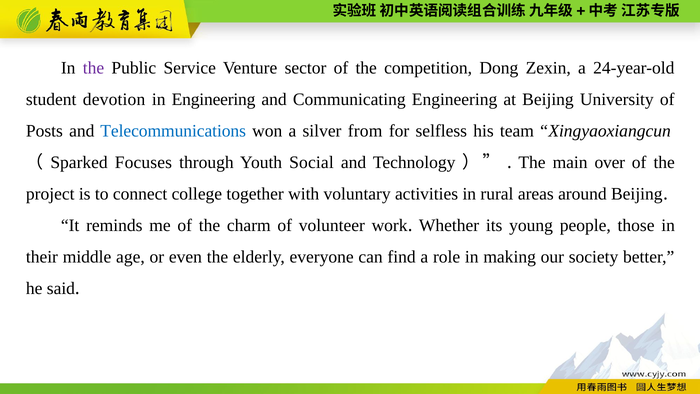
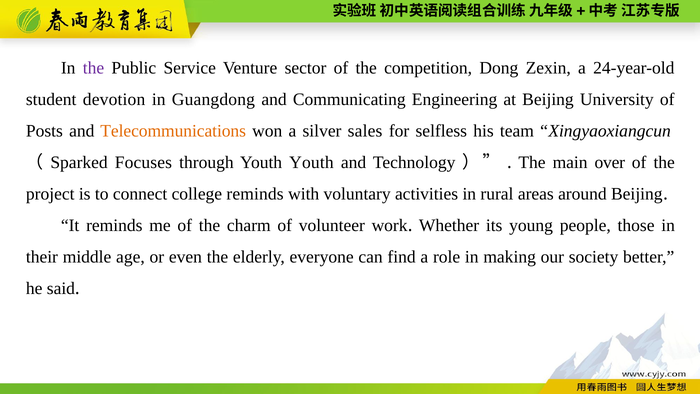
in Engineering: Engineering -> Guangdong
Telecommunications colour: blue -> orange
from: from -> sales
Youth Social: Social -> Youth
college together: together -> reminds
